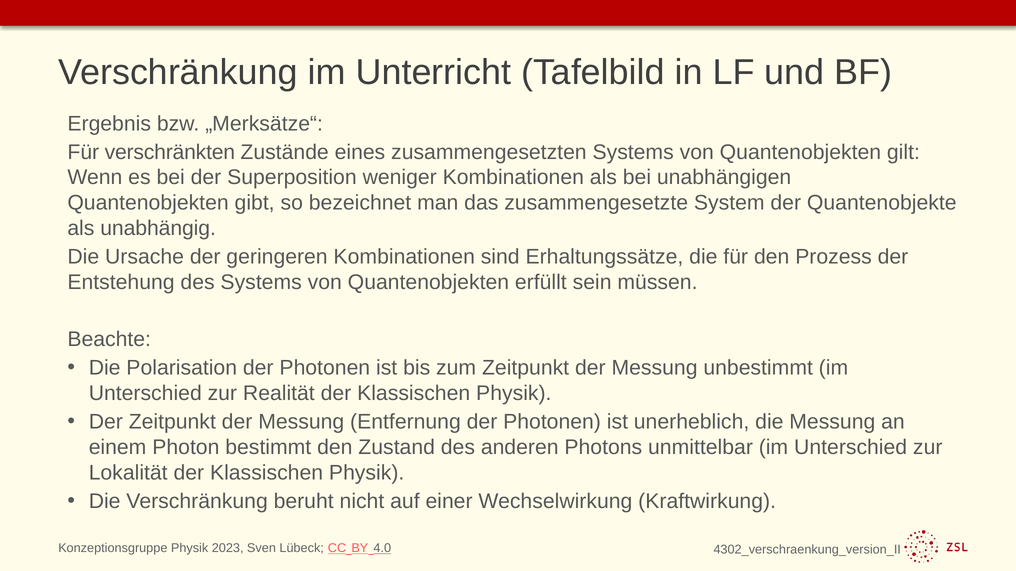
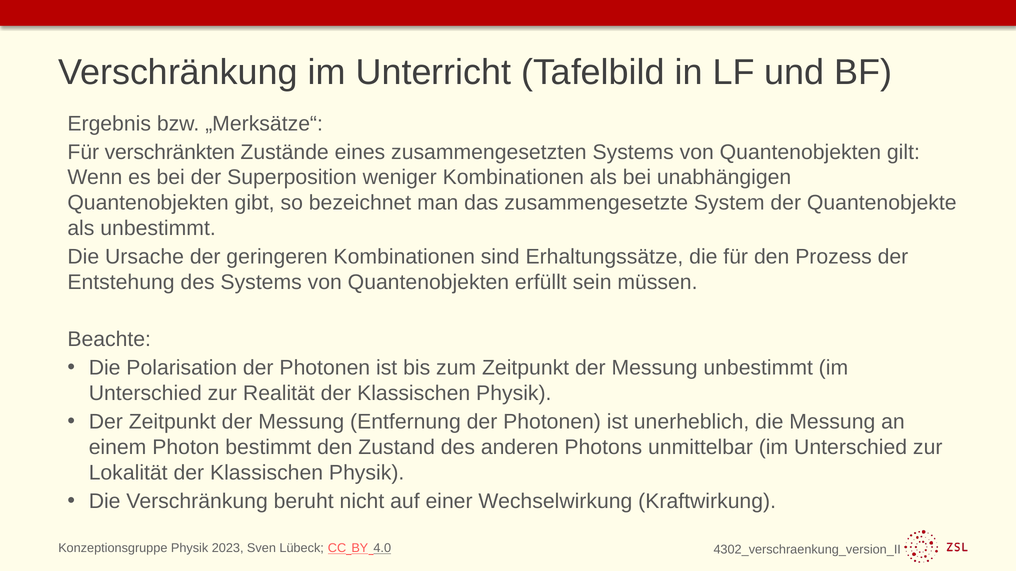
als unabhängig: unabhängig -> unbestimmt
